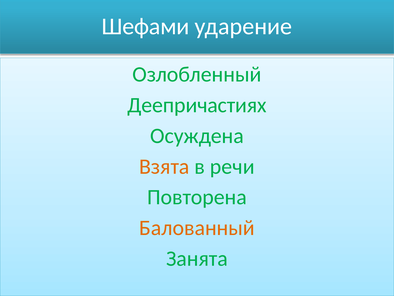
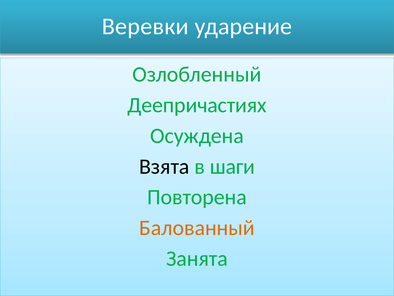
Шефами: Шефами -> Веревки
Взята colour: orange -> black
речи: речи -> шаги
